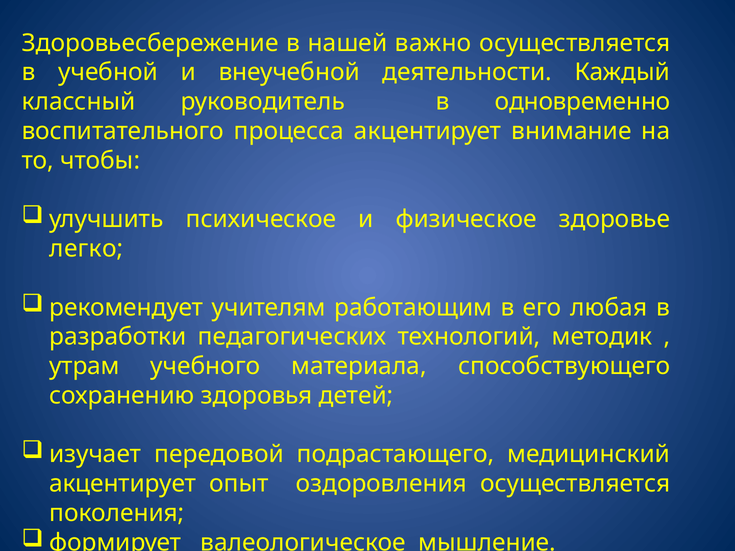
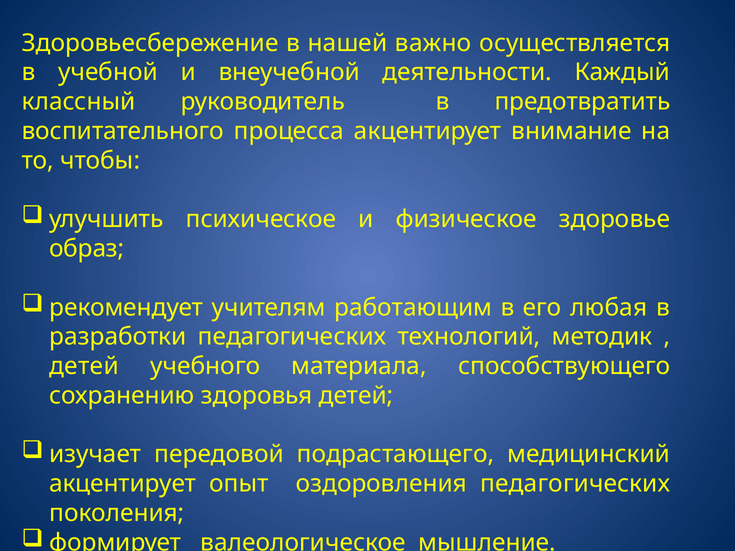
одновременно: одновременно -> предотвратить
легко: легко -> образ
утрам at (84, 366): утрам -> детей
оздоровления осуществляется: осуществляется -> педагогических
